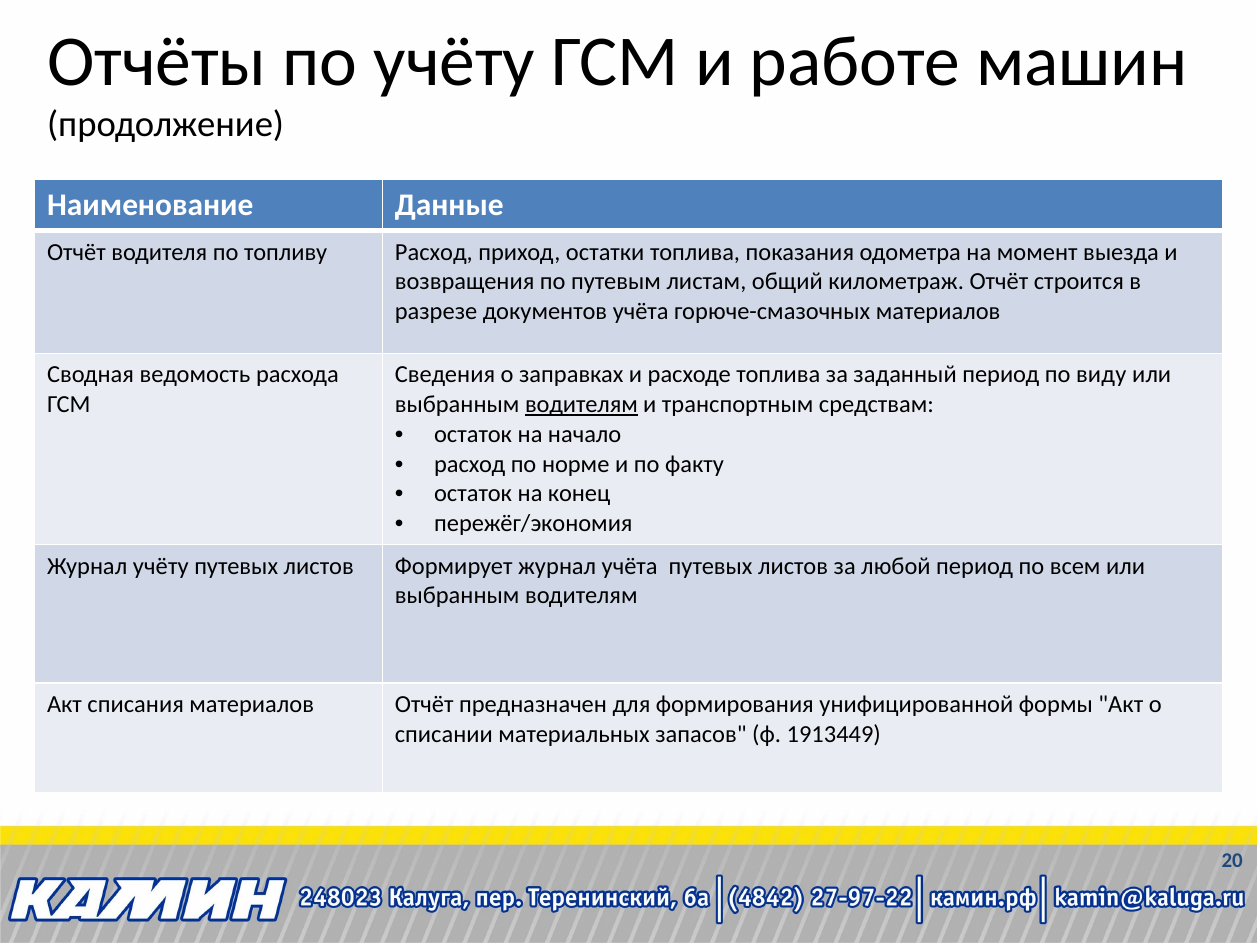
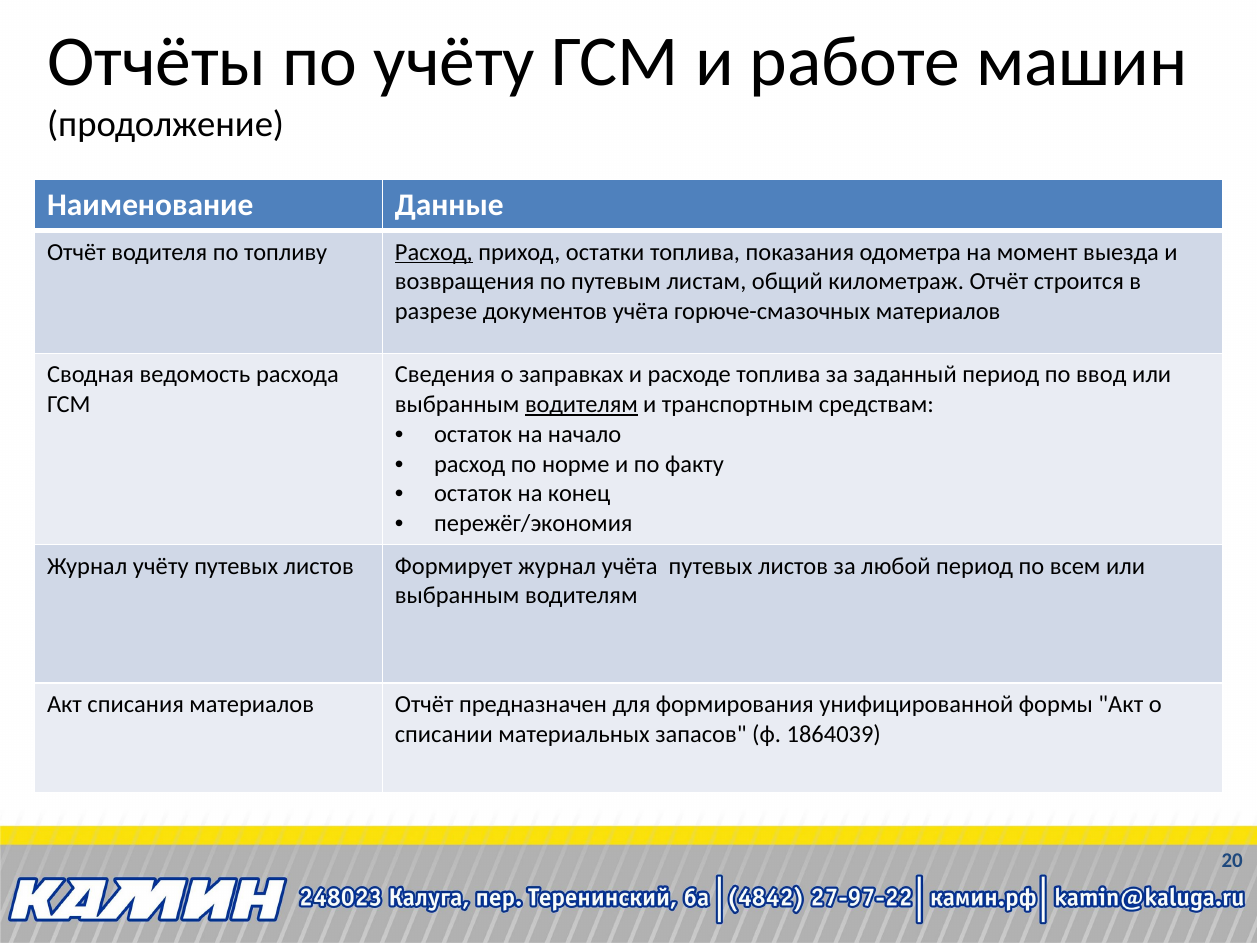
Расход at (434, 252) underline: none -> present
виду: виду -> ввод
1913449: 1913449 -> 1864039
